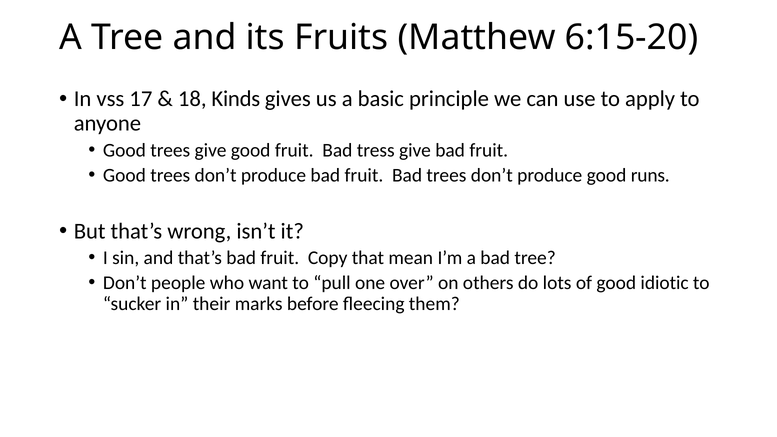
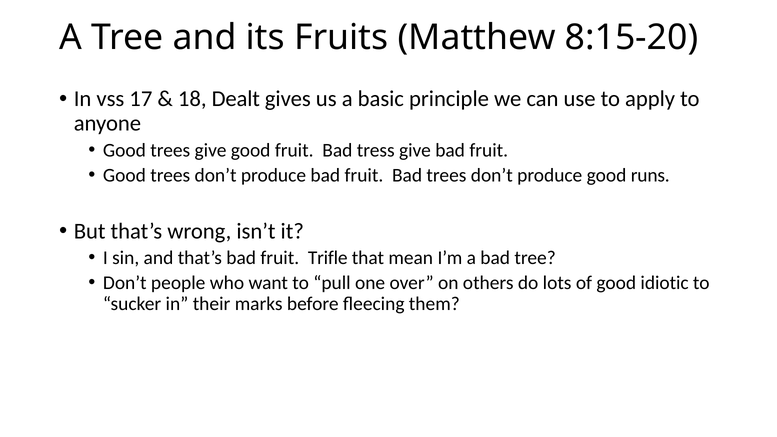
6:15-20: 6:15-20 -> 8:15-20
Kinds: Kinds -> Dealt
Copy: Copy -> Trifle
